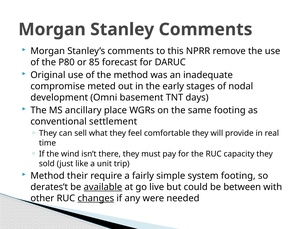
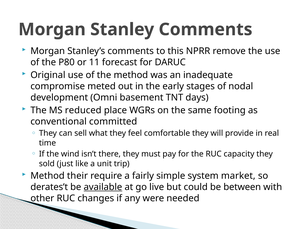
85: 85 -> 11
ancillary: ancillary -> reduced
settlement: settlement -> committed
system footing: footing -> market
changes underline: present -> none
